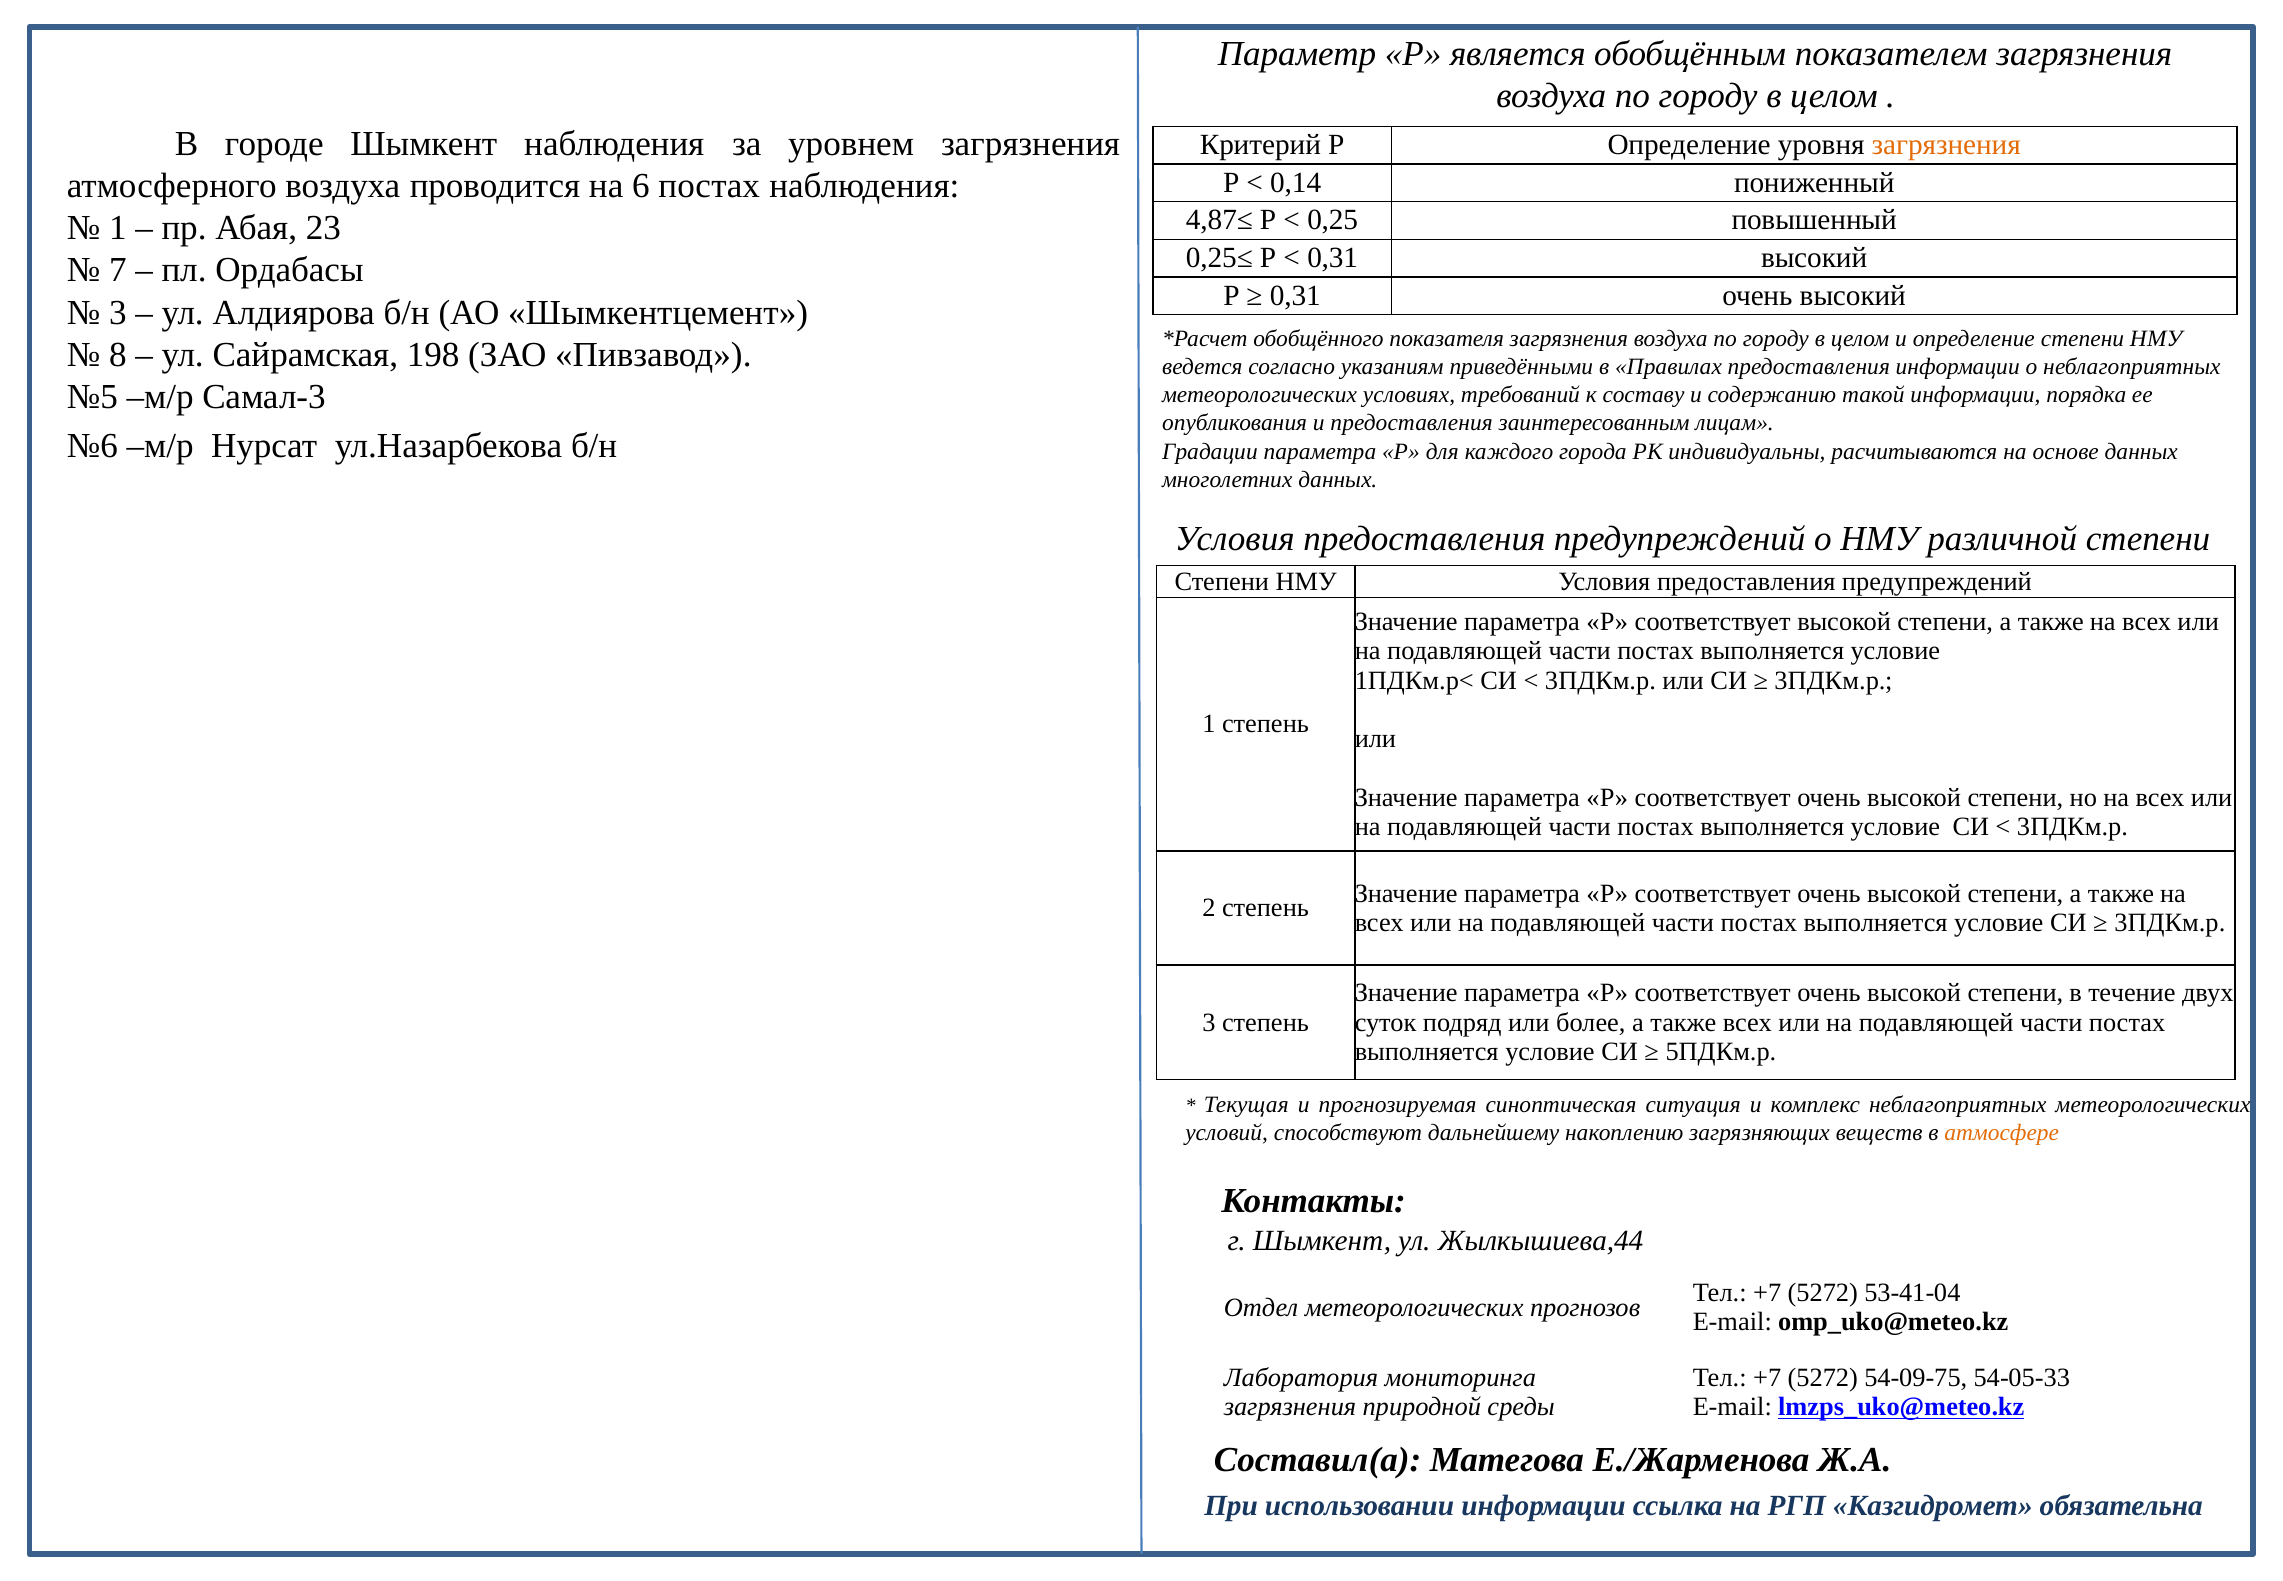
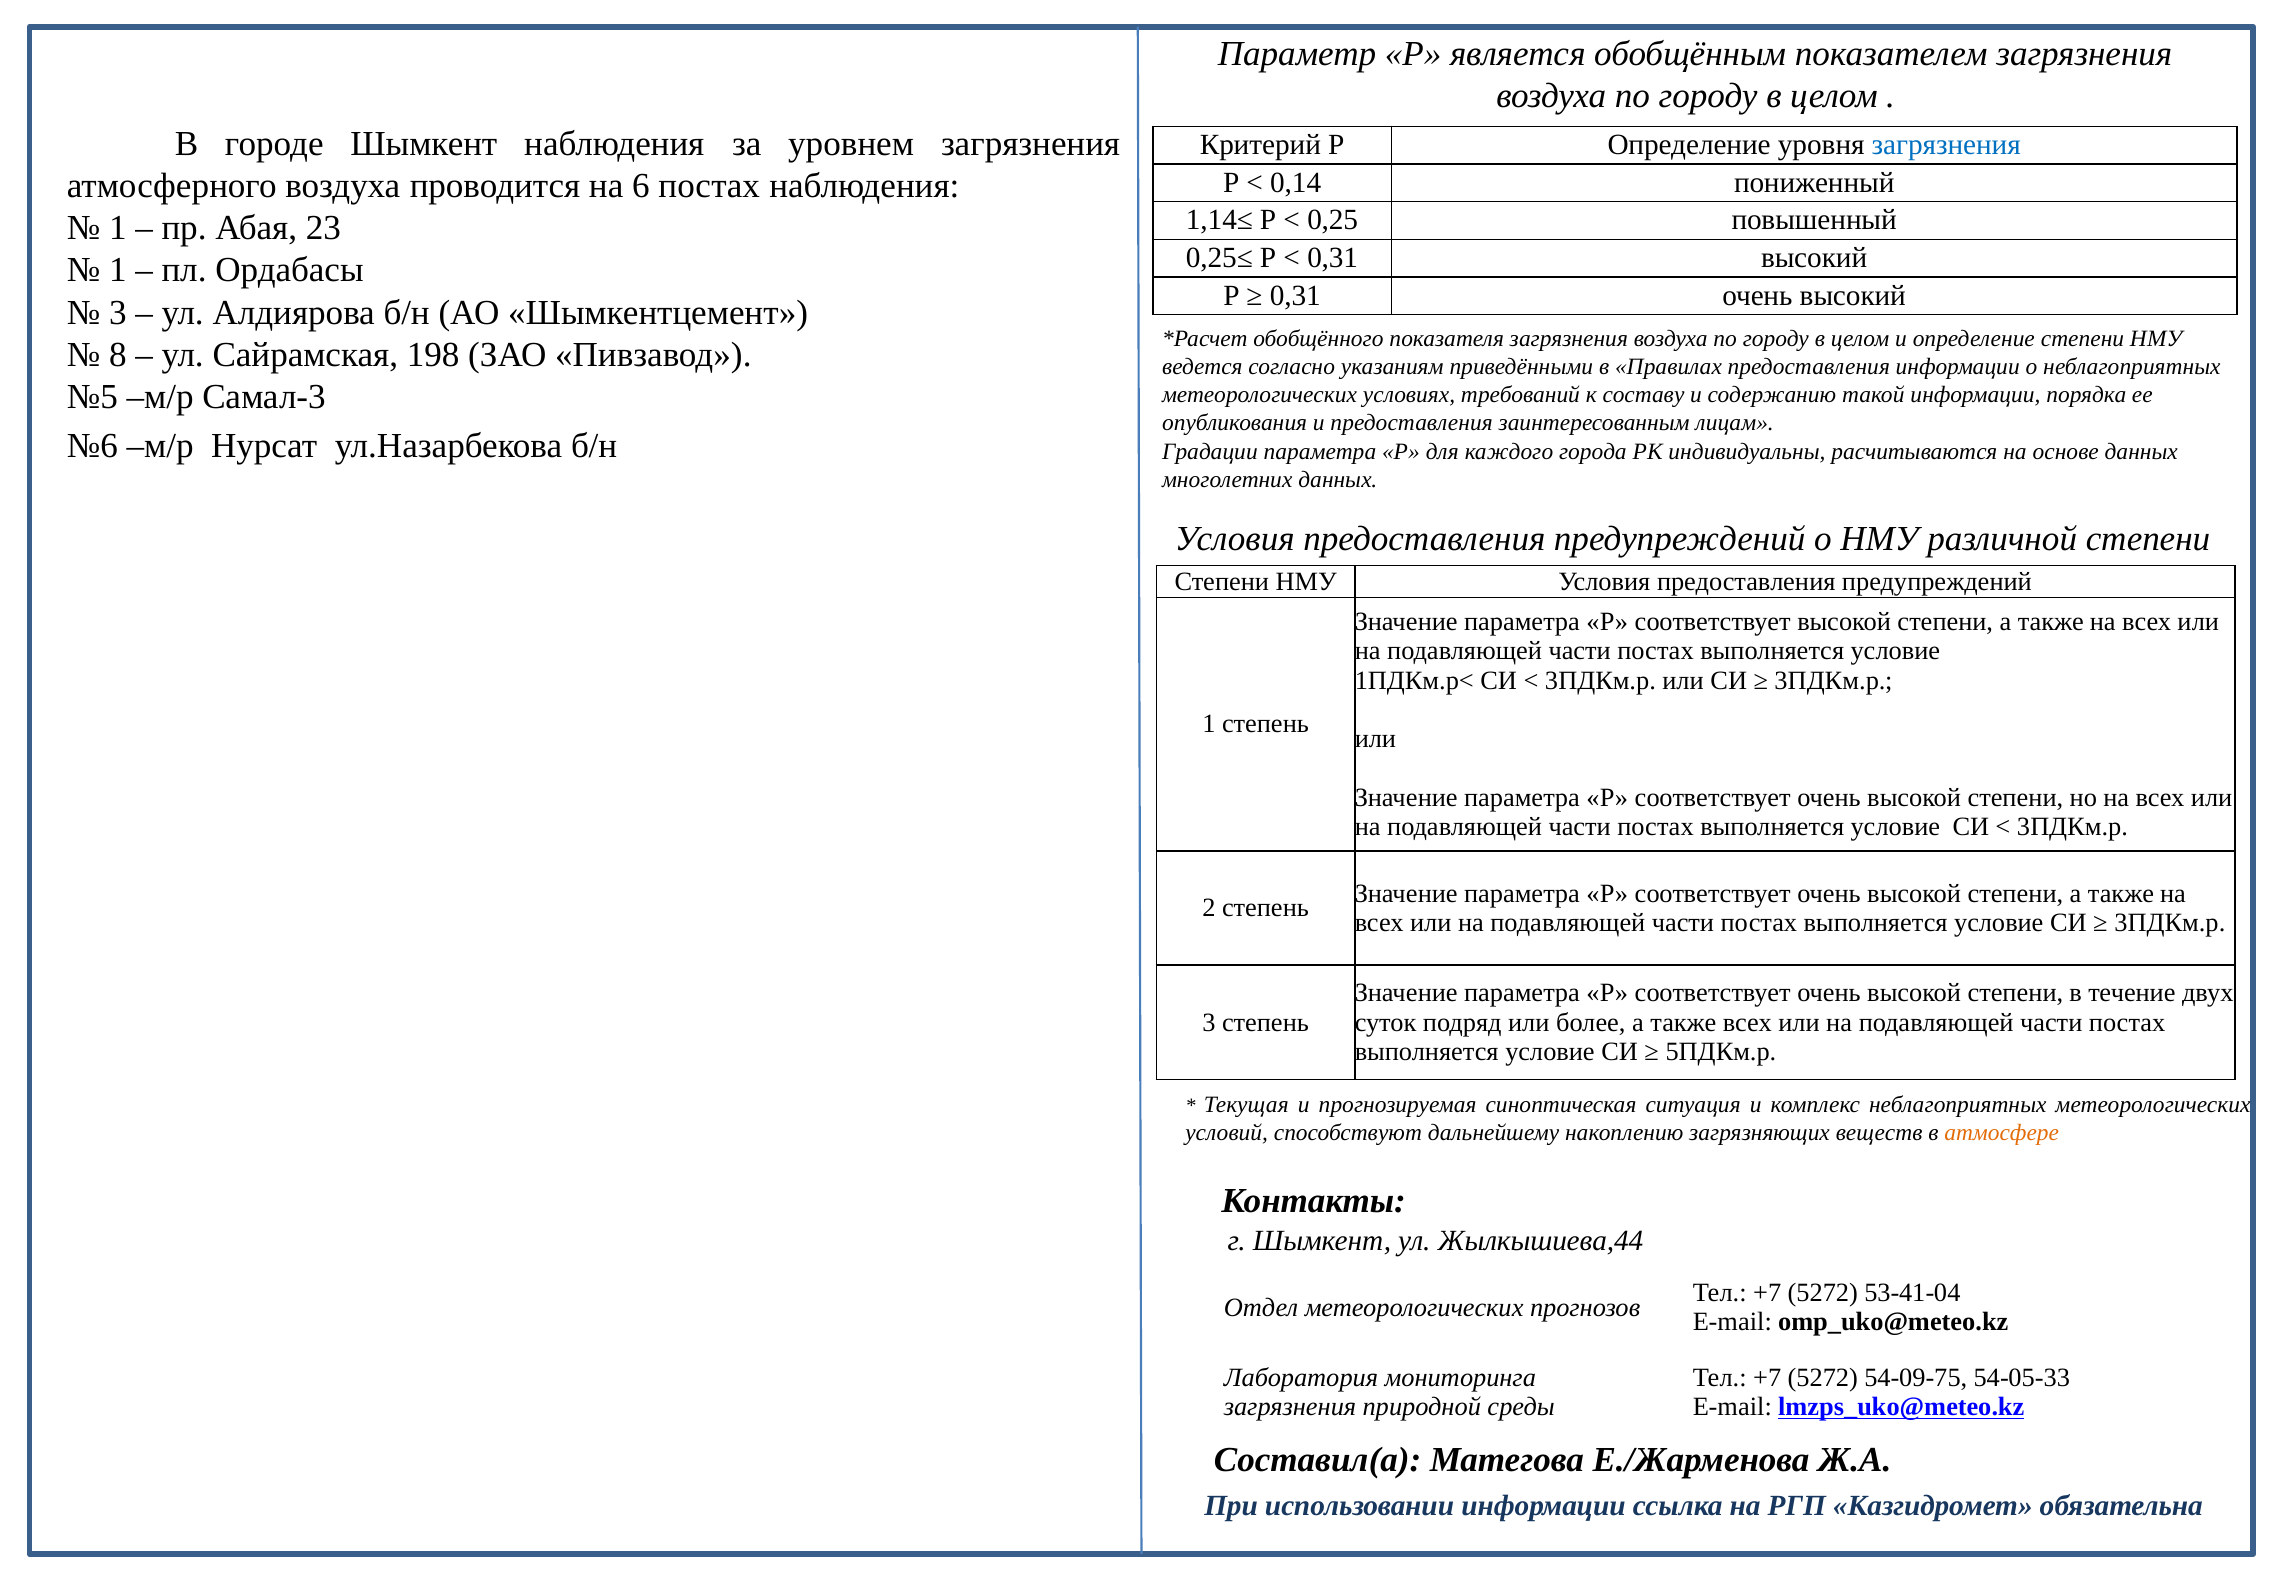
загрязнения at (1946, 145) colour: orange -> blue
4,87≤: 4,87≤ -> 1,14≤
7 at (118, 270): 7 -> 1
